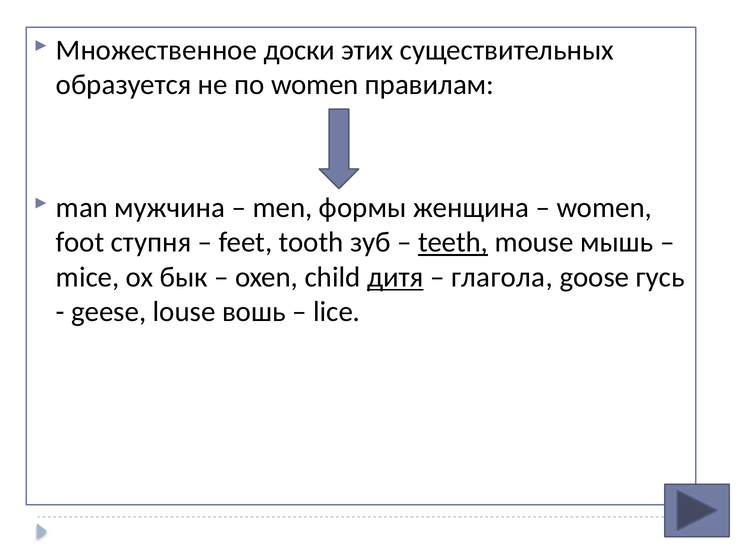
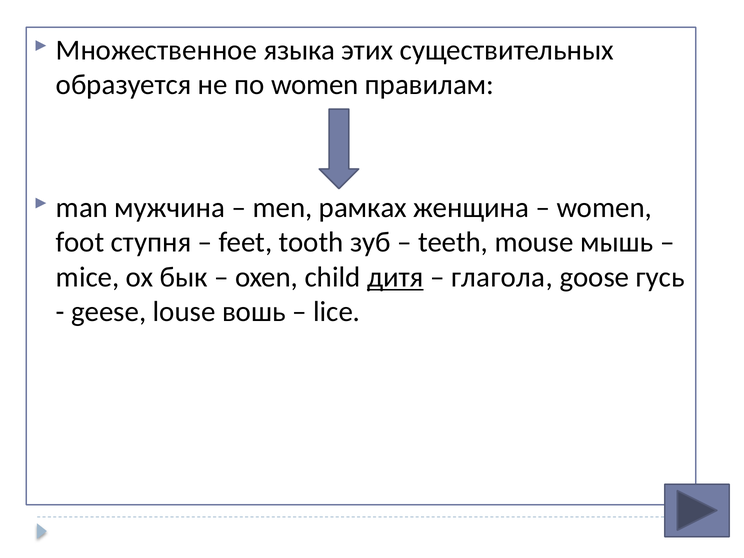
доски: доски -> языка
формы: формы -> рамках
teeth underline: present -> none
